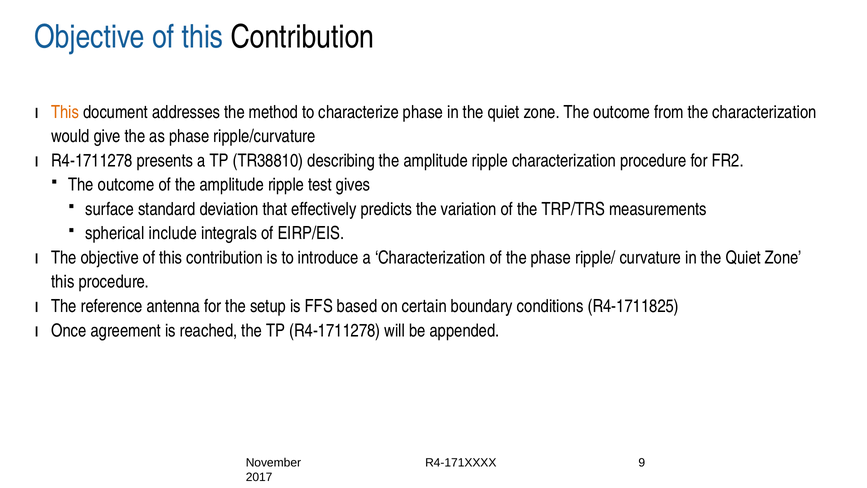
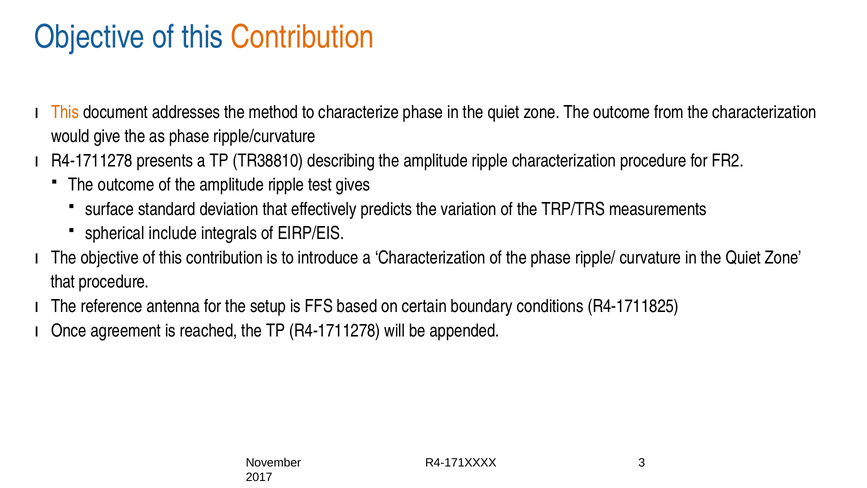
Contribution at (302, 37) colour: black -> orange
this at (63, 282): this -> that
9: 9 -> 3
